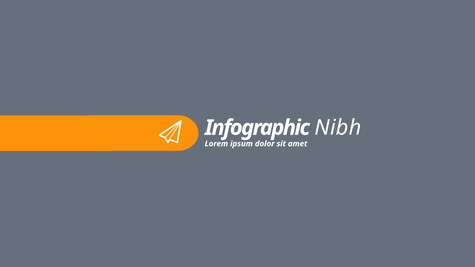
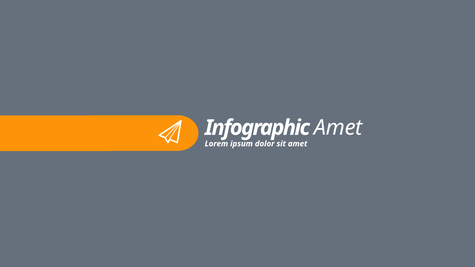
Nibh at (338, 128): Nibh -> Amet
